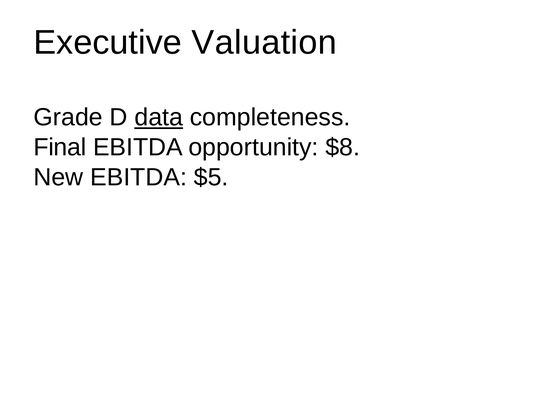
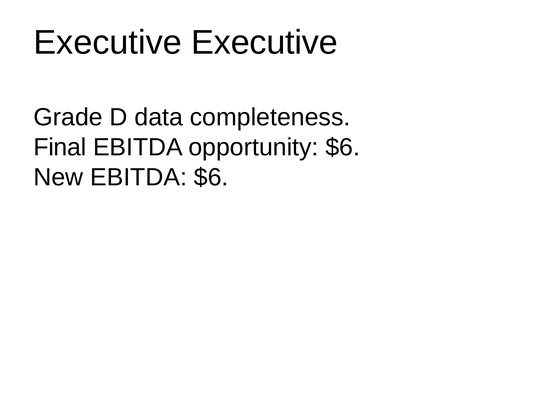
Executive Valuation: Valuation -> Executive
data underline: present -> none
opportunity $8: $8 -> $6
EBITDA $5: $5 -> $6
